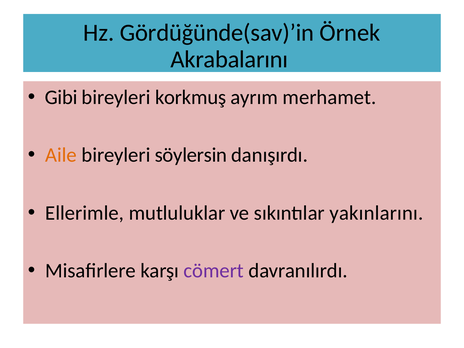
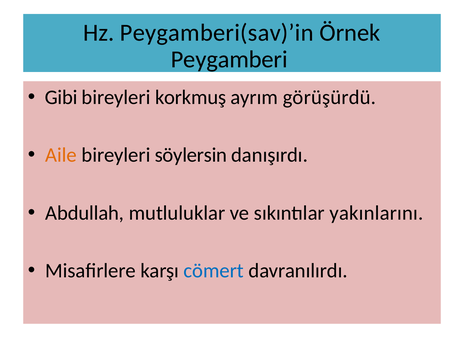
Gördüğünde(sav)’in: Gördüğünde(sav)’in -> Peygamberi(sav)’in
Akrabalarını: Akrabalarını -> Peygamberi
merhamet: merhamet -> görüşürdü
Ellerimle: Ellerimle -> Abdullah
cömert colour: purple -> blue
